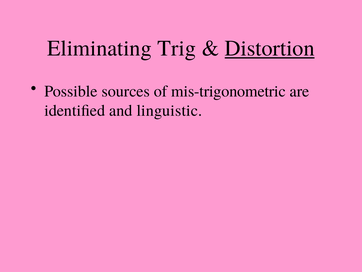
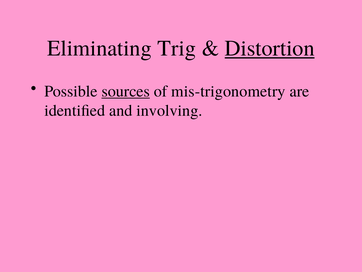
sources underline: none -> present
mis-trigonometric: mis-trigonometric -> mis-trigonometry
linguistic: linguistic -> involving
